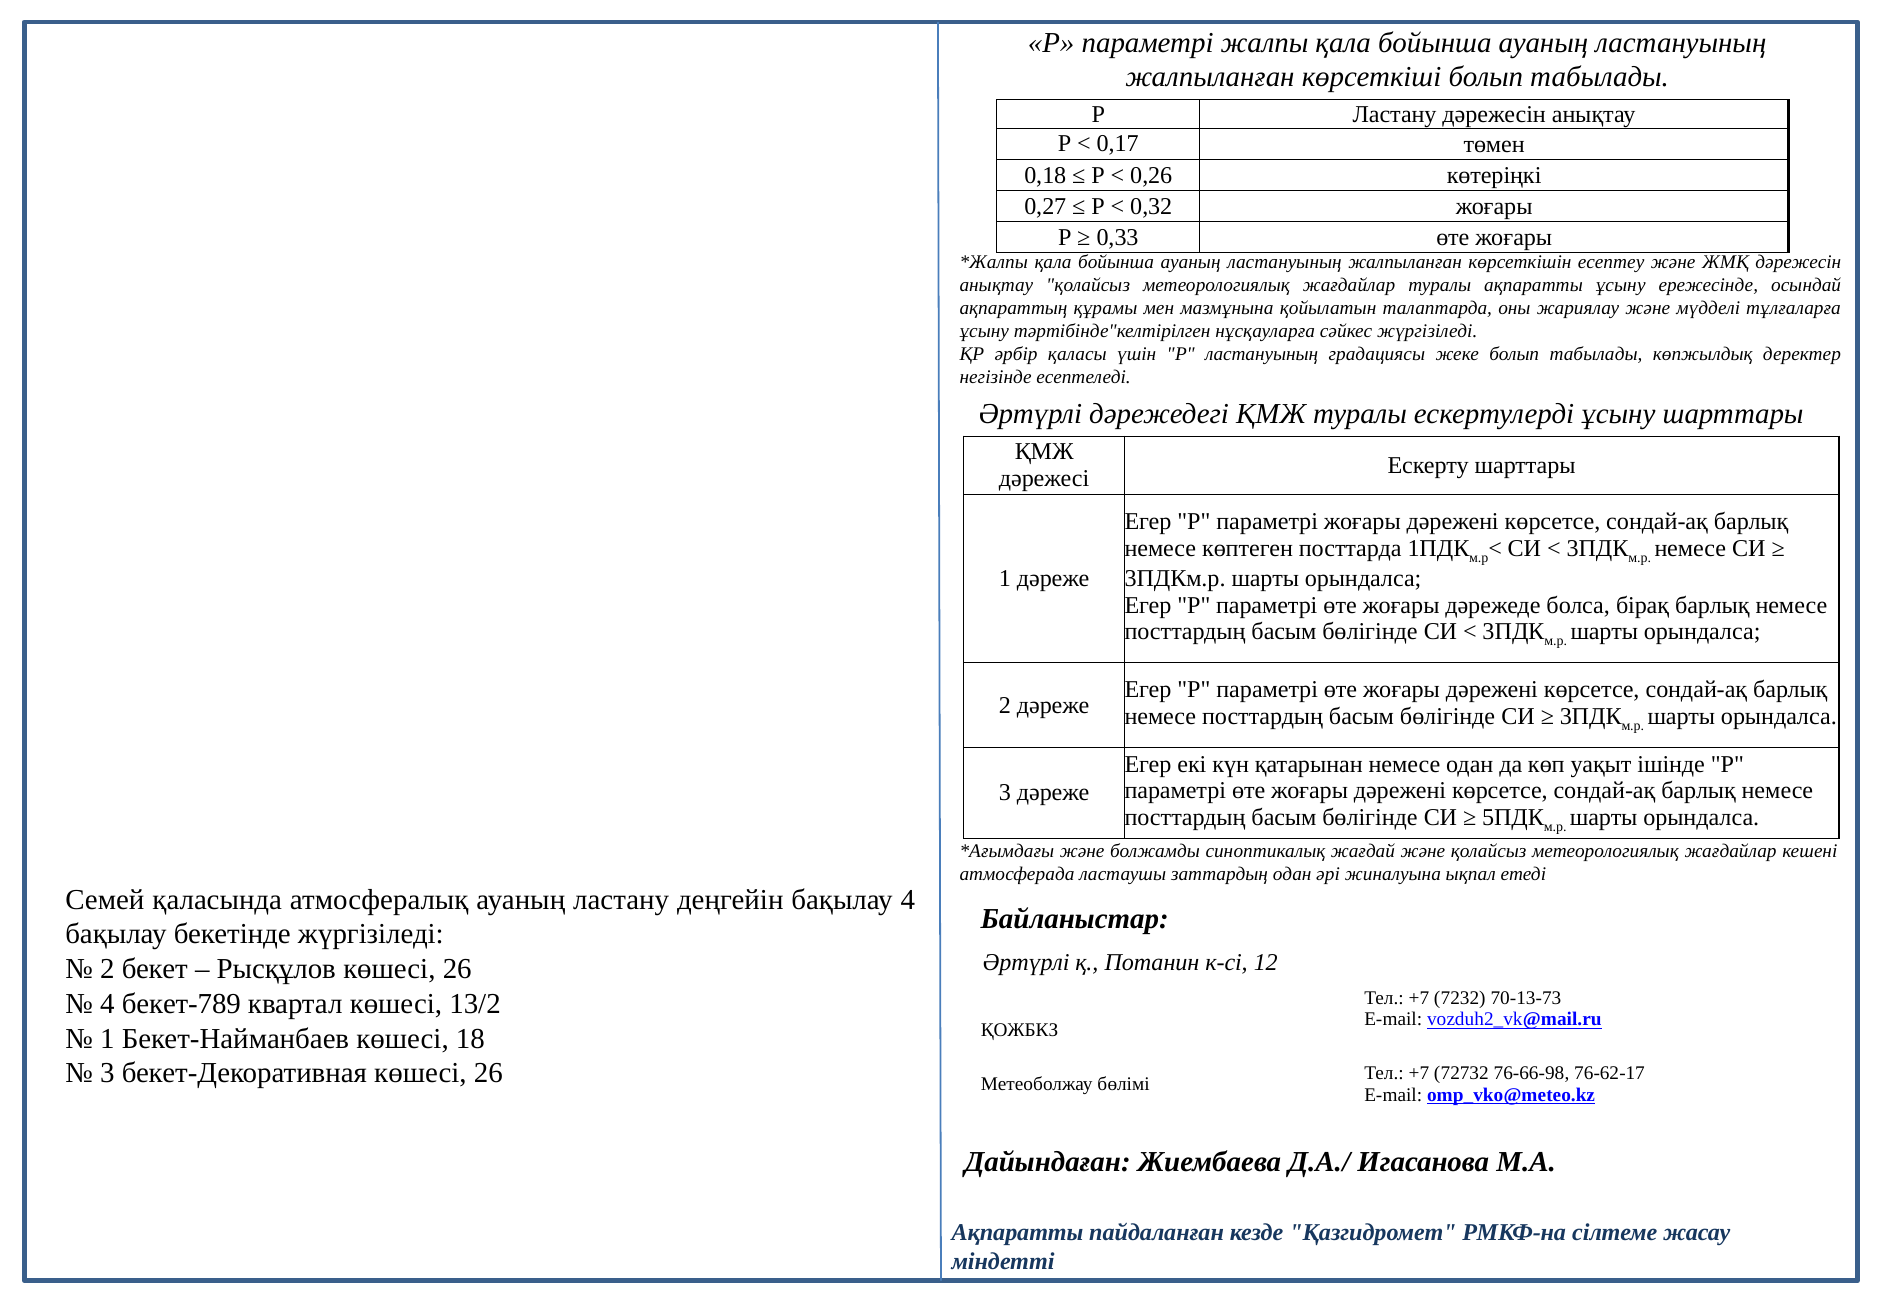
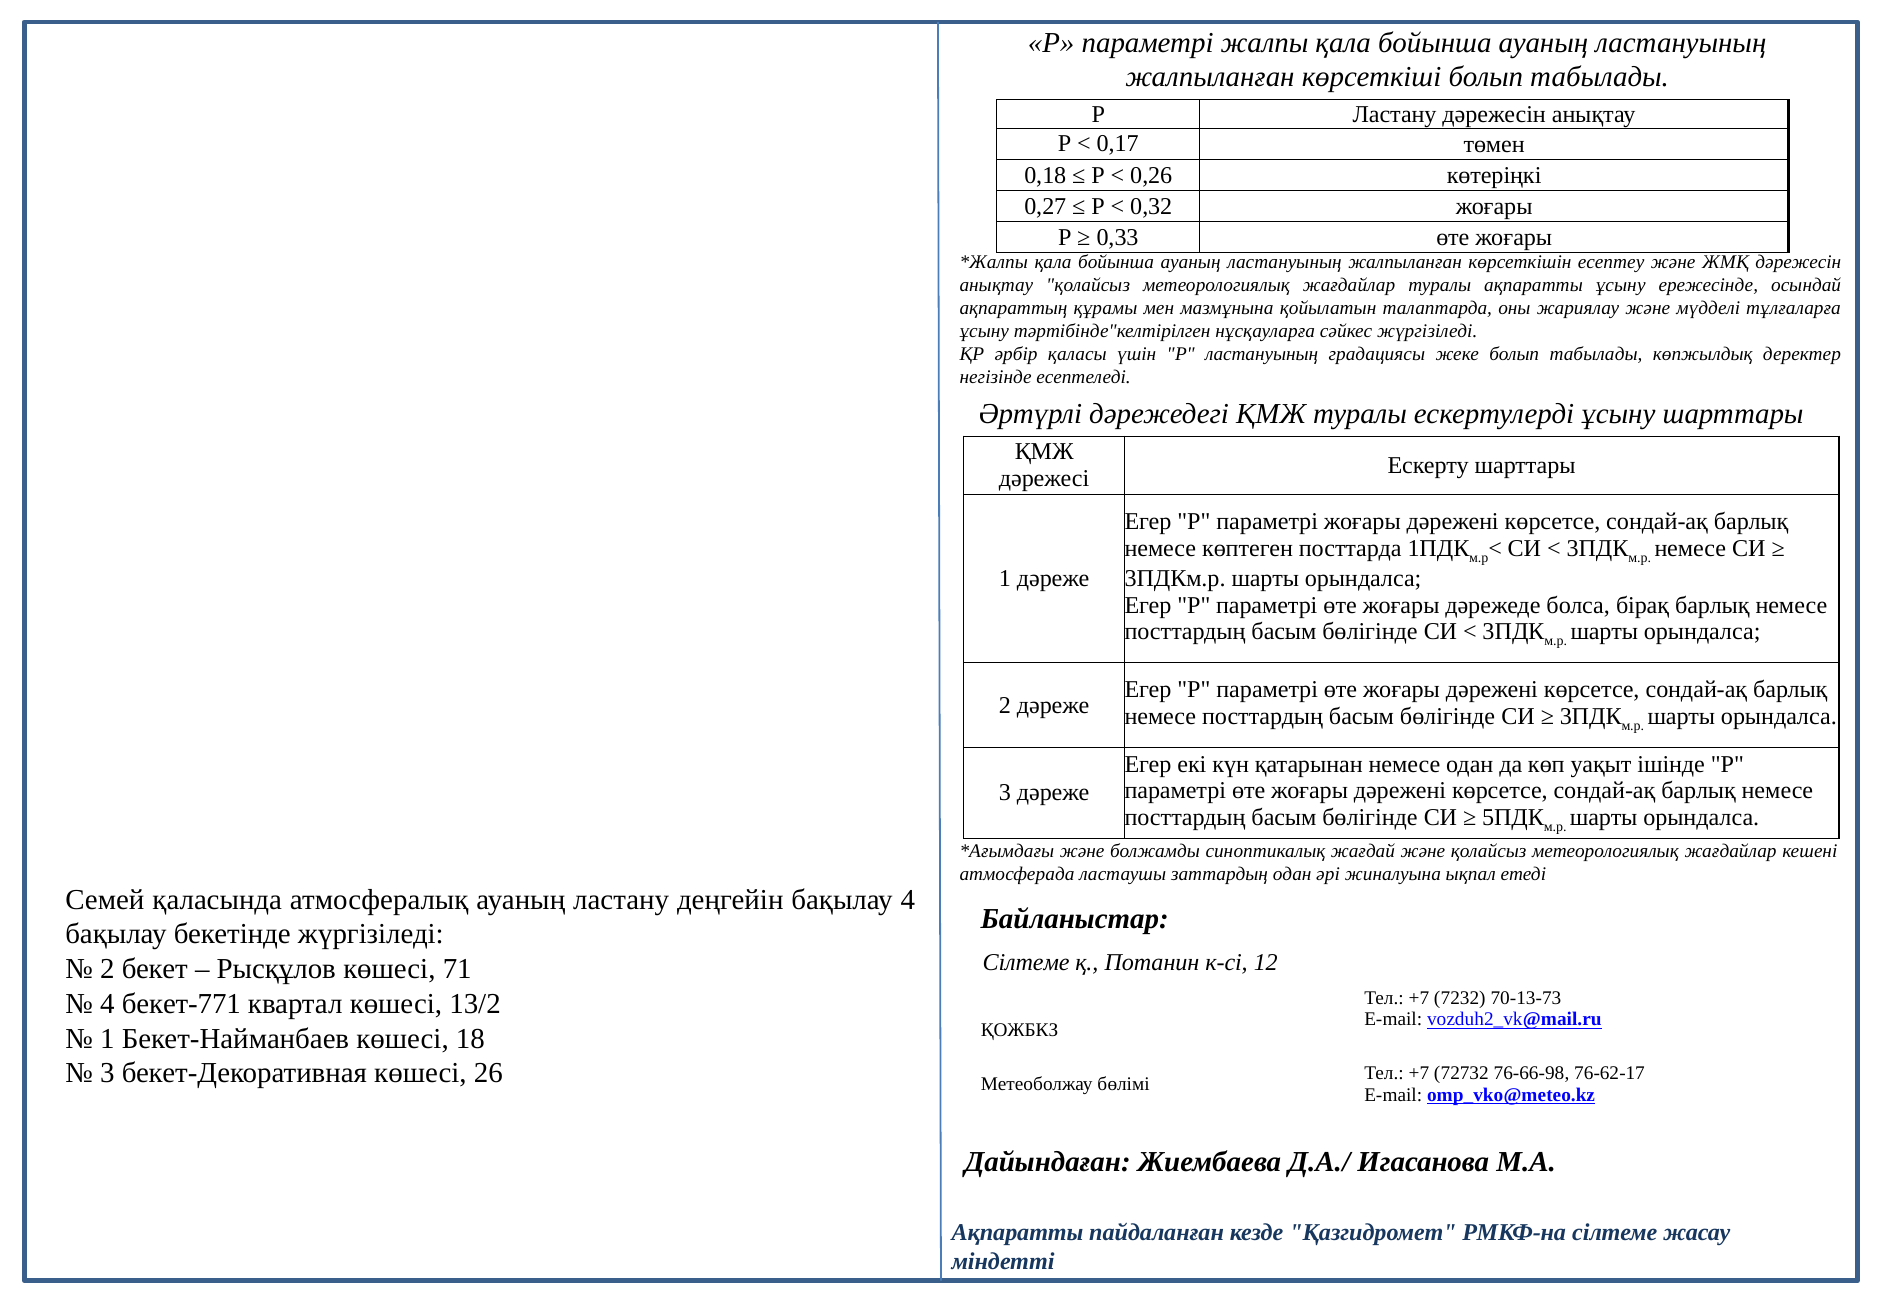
Әртүрлі at (1026, 963): Әртүрлі -> Сілтеме
Рысқұлов көшесі 26: 26 -> 71
бекет-789: бекет-789 -> бекет-771
